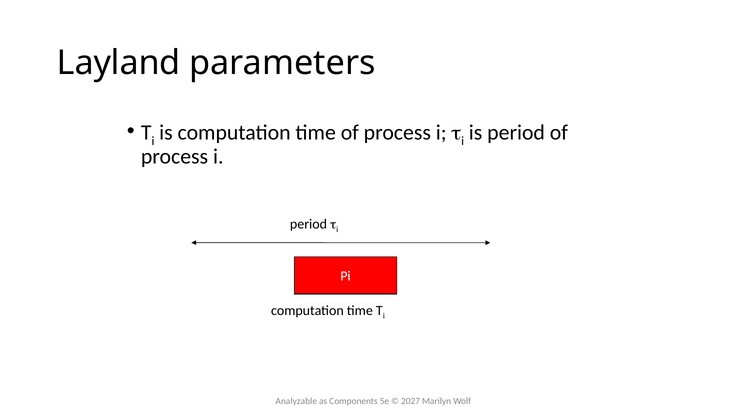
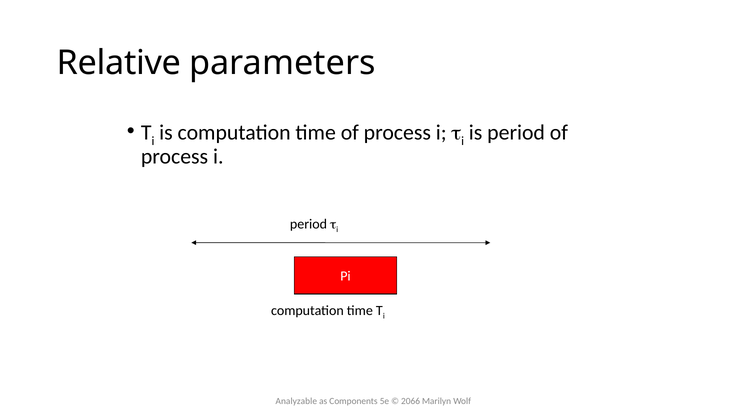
Layland: Layland -> Relative
2027: 2027 -> 2066
